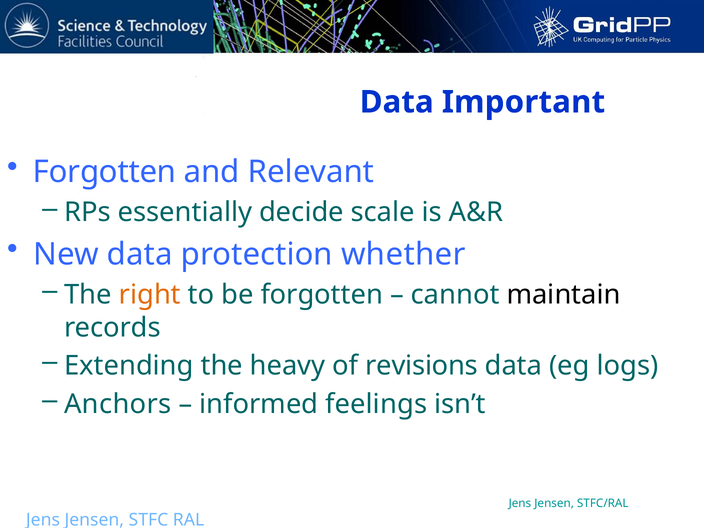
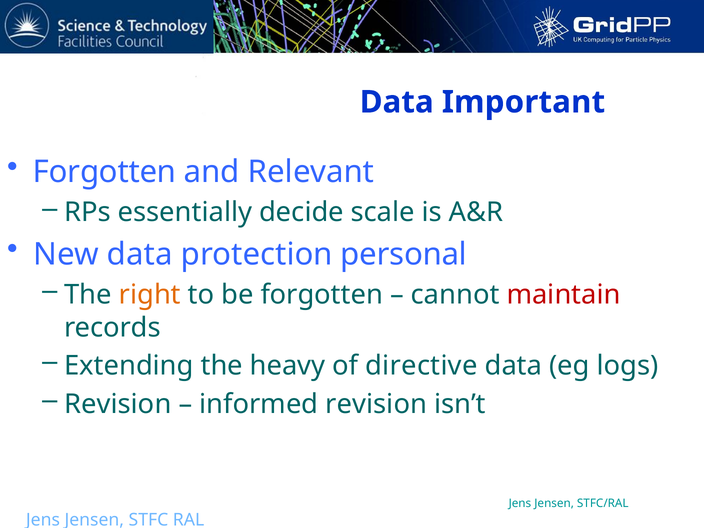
whether: whether -> personal
maintain colour: black -> red
revisions: revisions -> directive
Anchors at (118, 404): Anchors -> Revision
informed feelings: feelings -> revision
